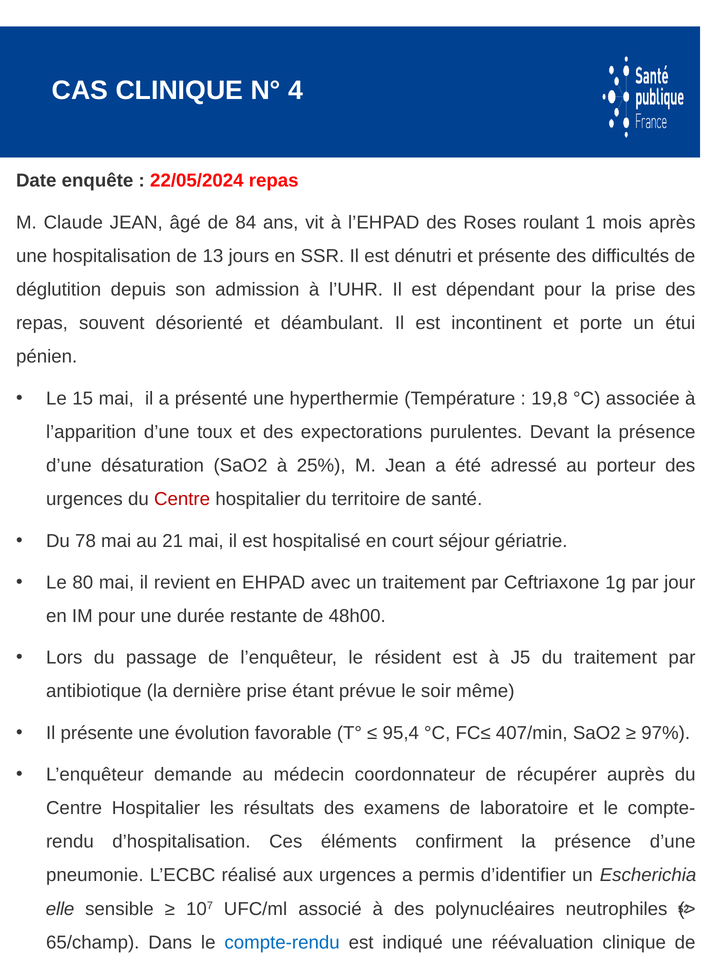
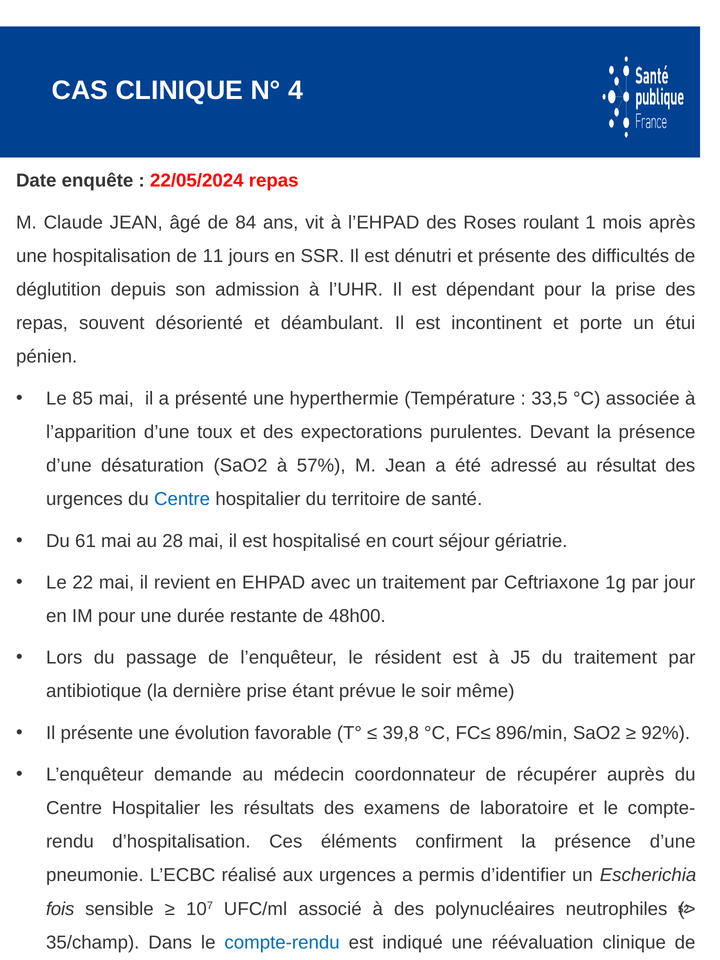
13: 13 -> 11
15: 15 -> 85
19,8: 19,8 -> 33,5
25%: 25% -> 57%
porteur: porteur -> résultat
Centre at (182, 499) colour: red -> blue
78: 78 -> 61
21: 21 -> 28
80: 80 -> 22
95,4: 95,4 -> 39,8
407/min: 407/min -> 896/min
97%: 97% -> 92%
elle: elle -> fois
65/champ: 65/champ -> 35/champ
